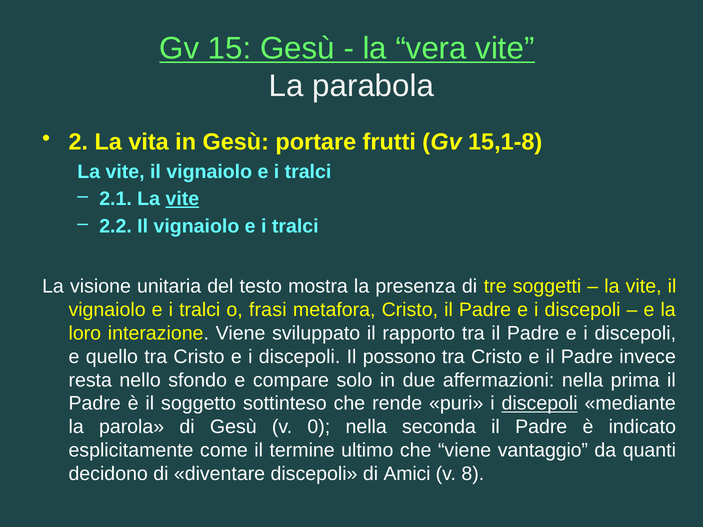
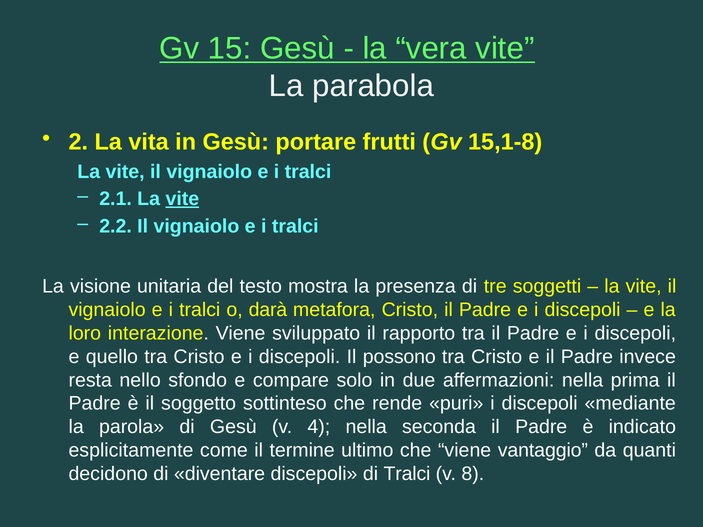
frasi: frasi -> darà
discepoli at (540, 404) underline: present -> none
0: 0 -> 4
di Amici: Amici -> Tralci
